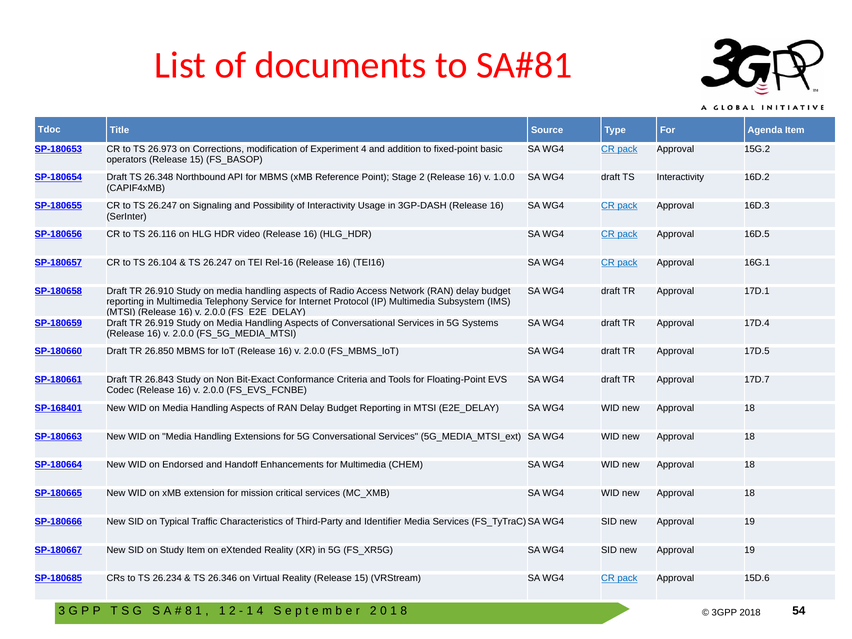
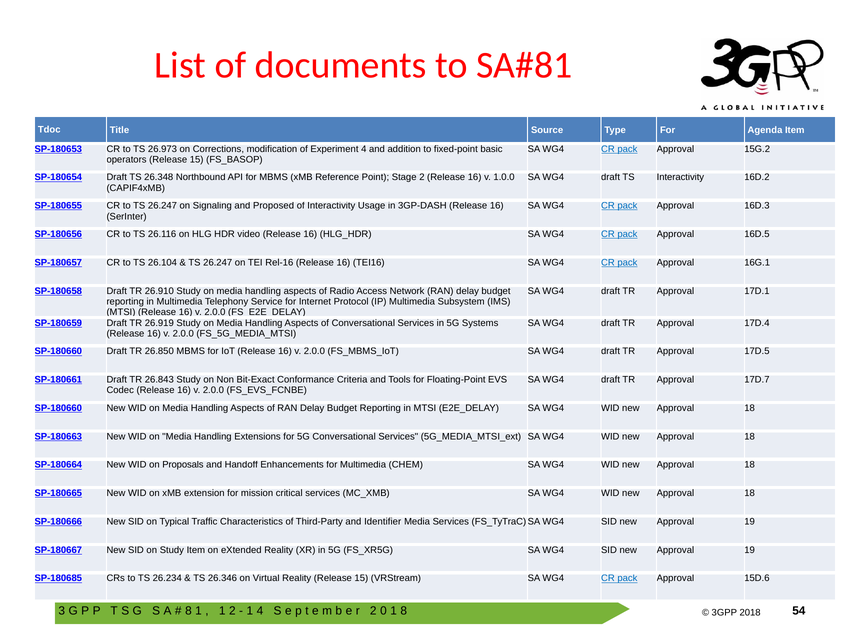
Possibility: Possibility -> Proposed
SP-168401 at (58, 408): SP-168401 -> SP-180660
Endorsed: Endorsed -> Proposals
